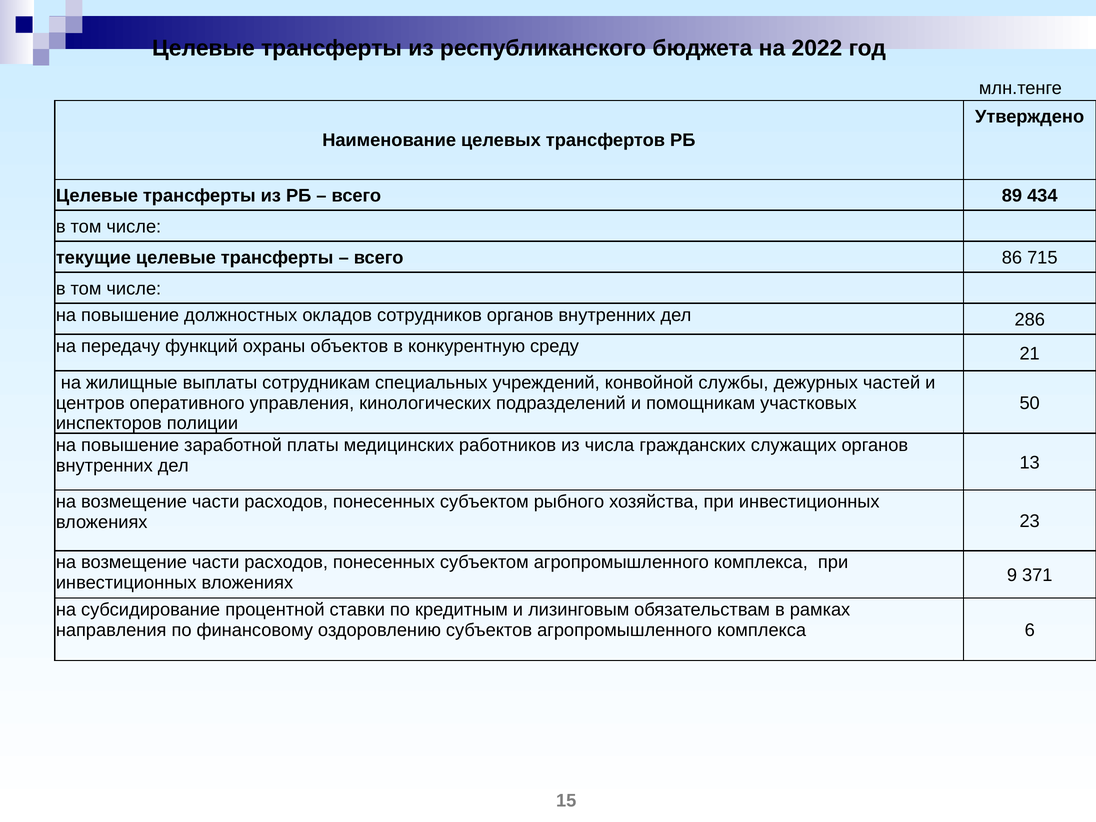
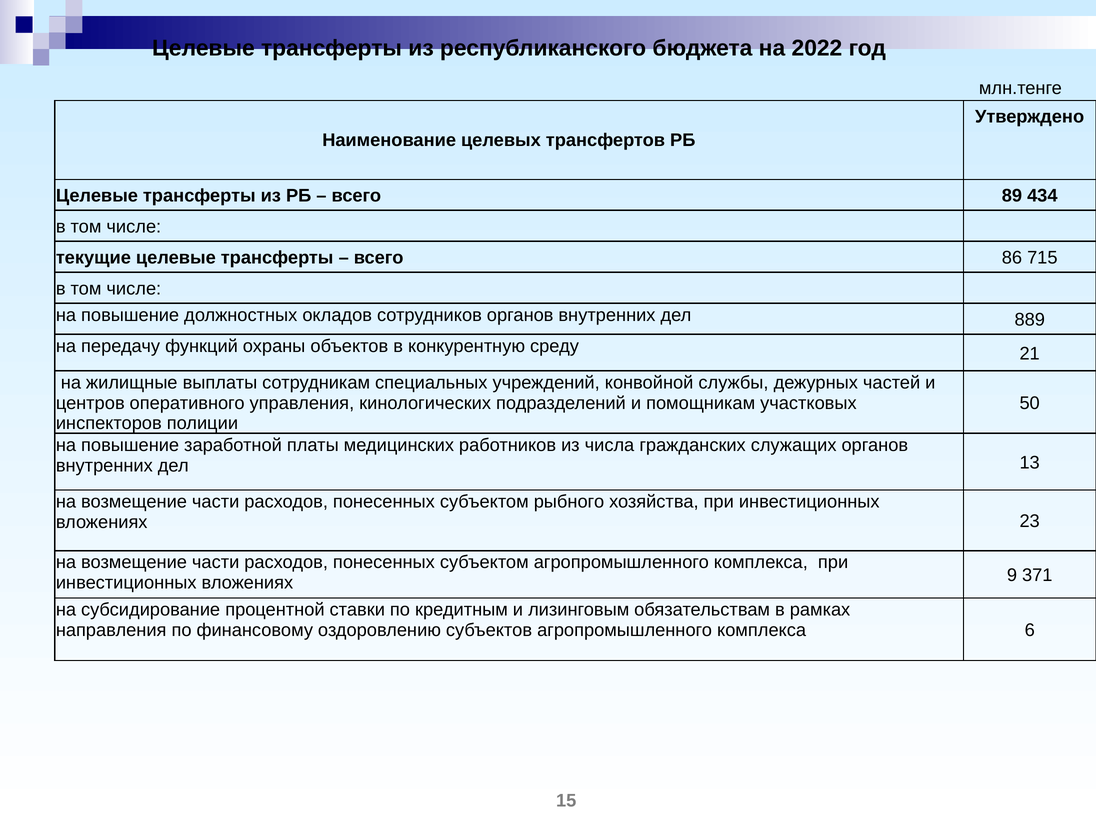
286: 286 -> 889
